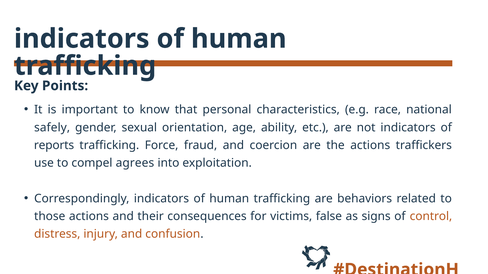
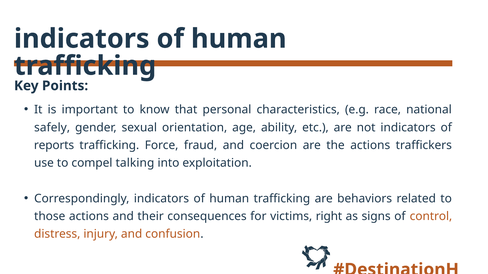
agrees: agrees -> talking
false: false -> right
